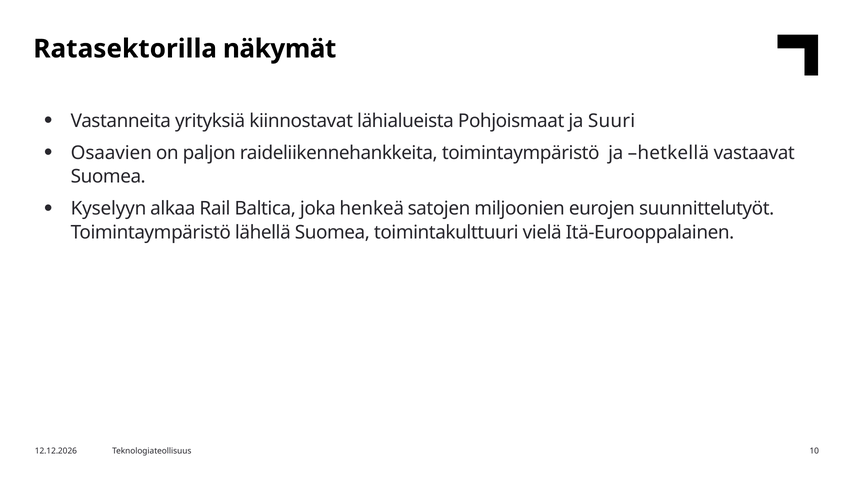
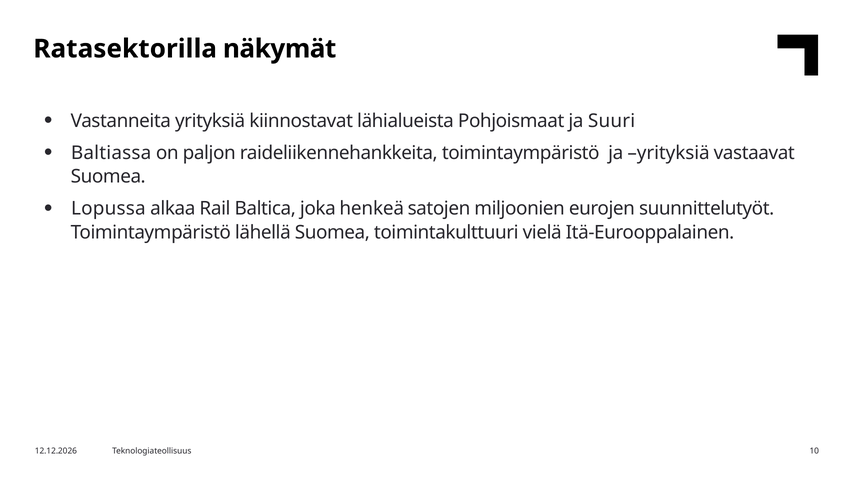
Osaavien: Osaavien -> Baltiassa
ja hetkellä: hetkellä -> yrityksiä
Kyselyyn: Kyselyyn -> Lopussa
